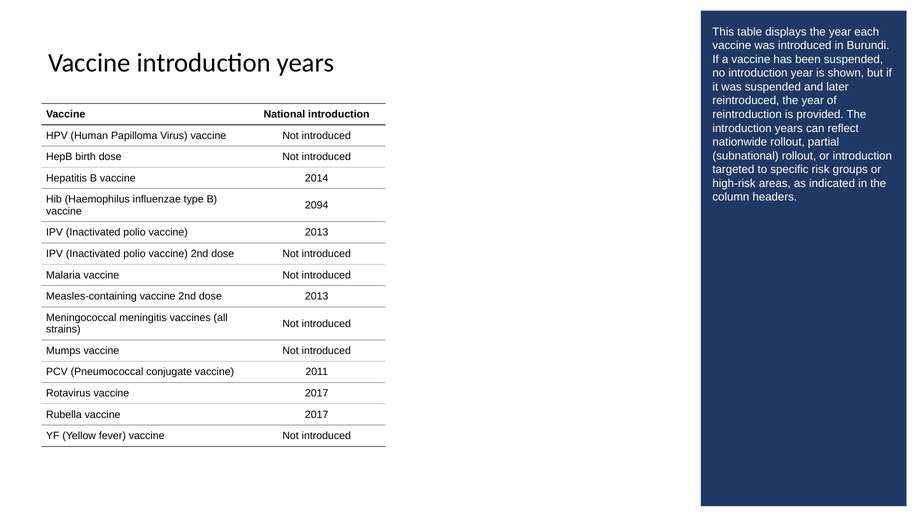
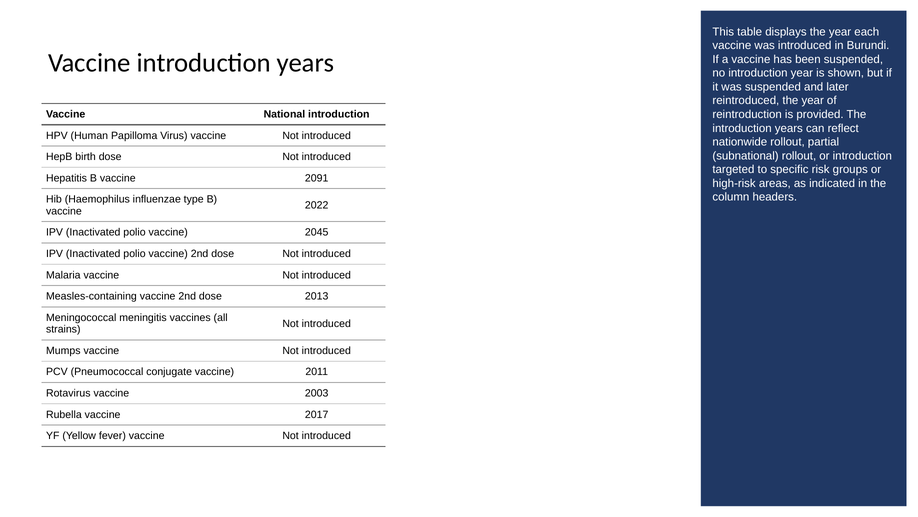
2014: 2014 -> 2091
2094: 2094 -> 2022
vaccine 2013: 2013 -> 2045
Rotavirus vaccine 2017: 2017 -> 2003
